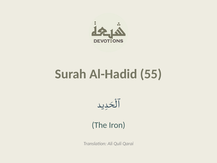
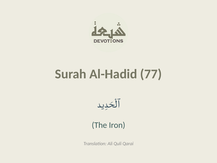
55: 55 -> 77
